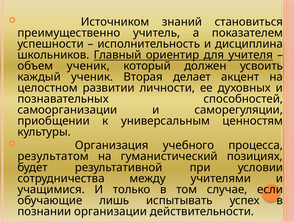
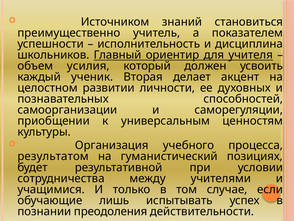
объем ученик: ученик -> усилия
организации: организации -> преодоления
